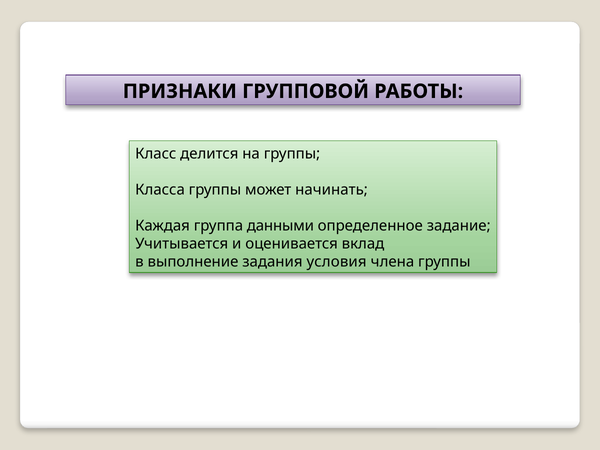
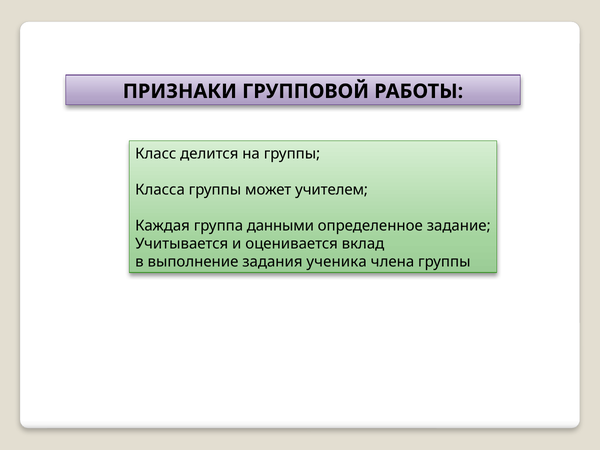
начинать: начинать -> учителем
условия: условия -> ученика
